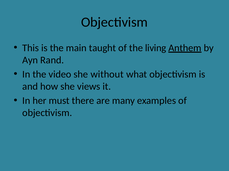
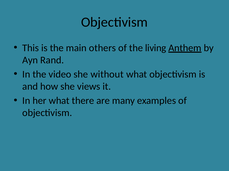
taught: taught -> others
her must: must -> what
